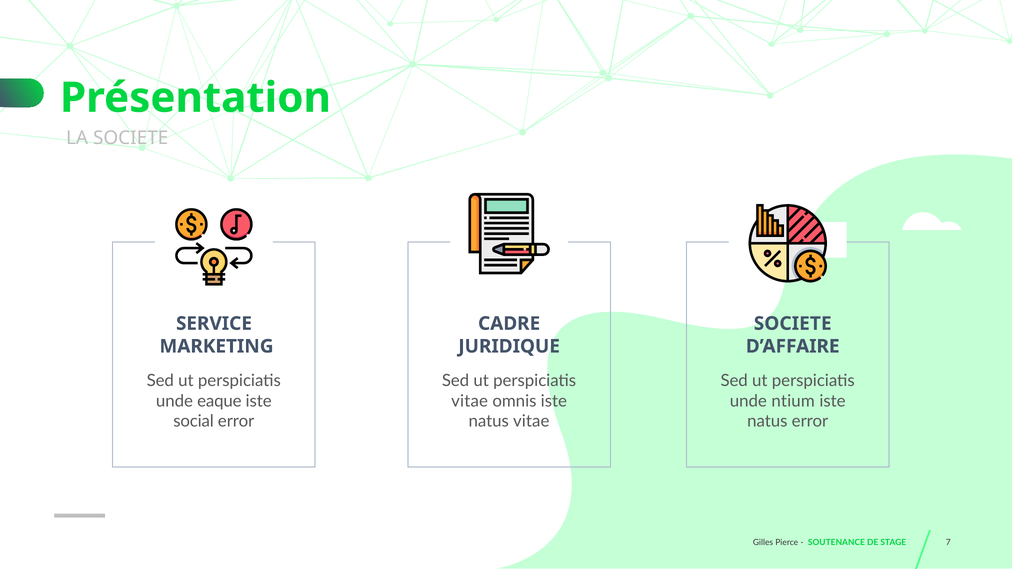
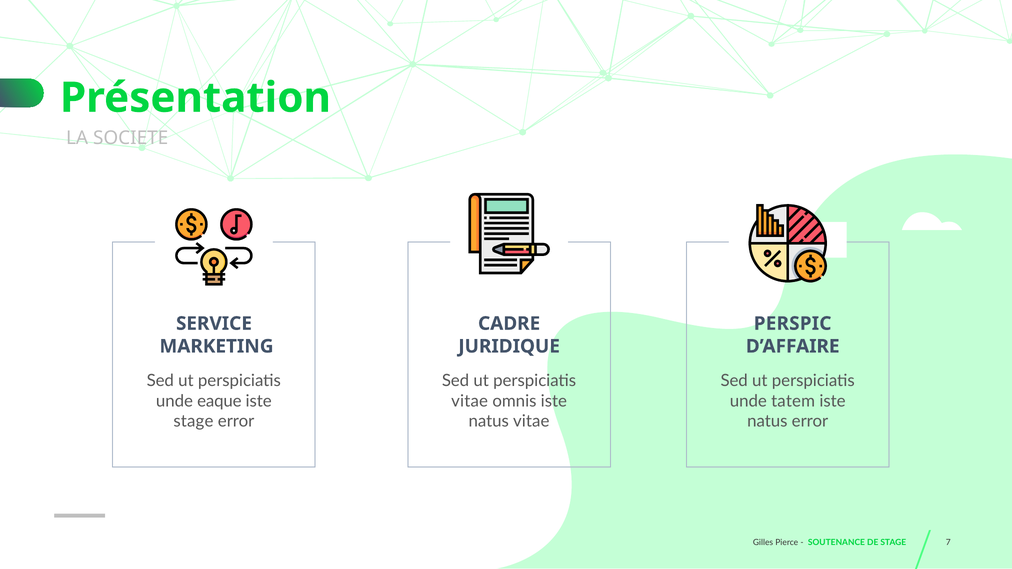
SOCIETE at (793, 324): SOCIETE -> PERSPIC
ntium: ntium -> tatem
social at (194, 421): social -> stage
